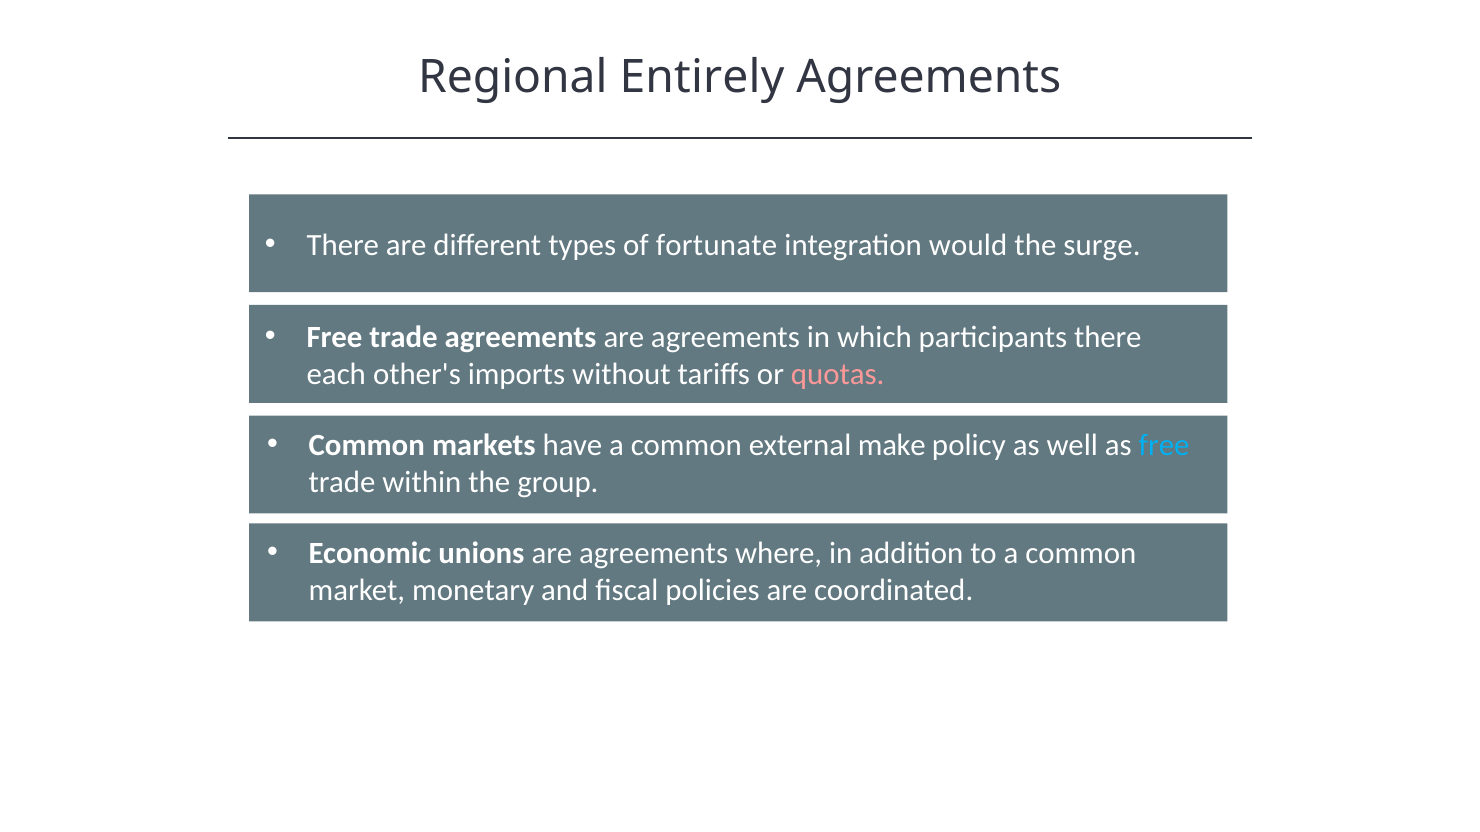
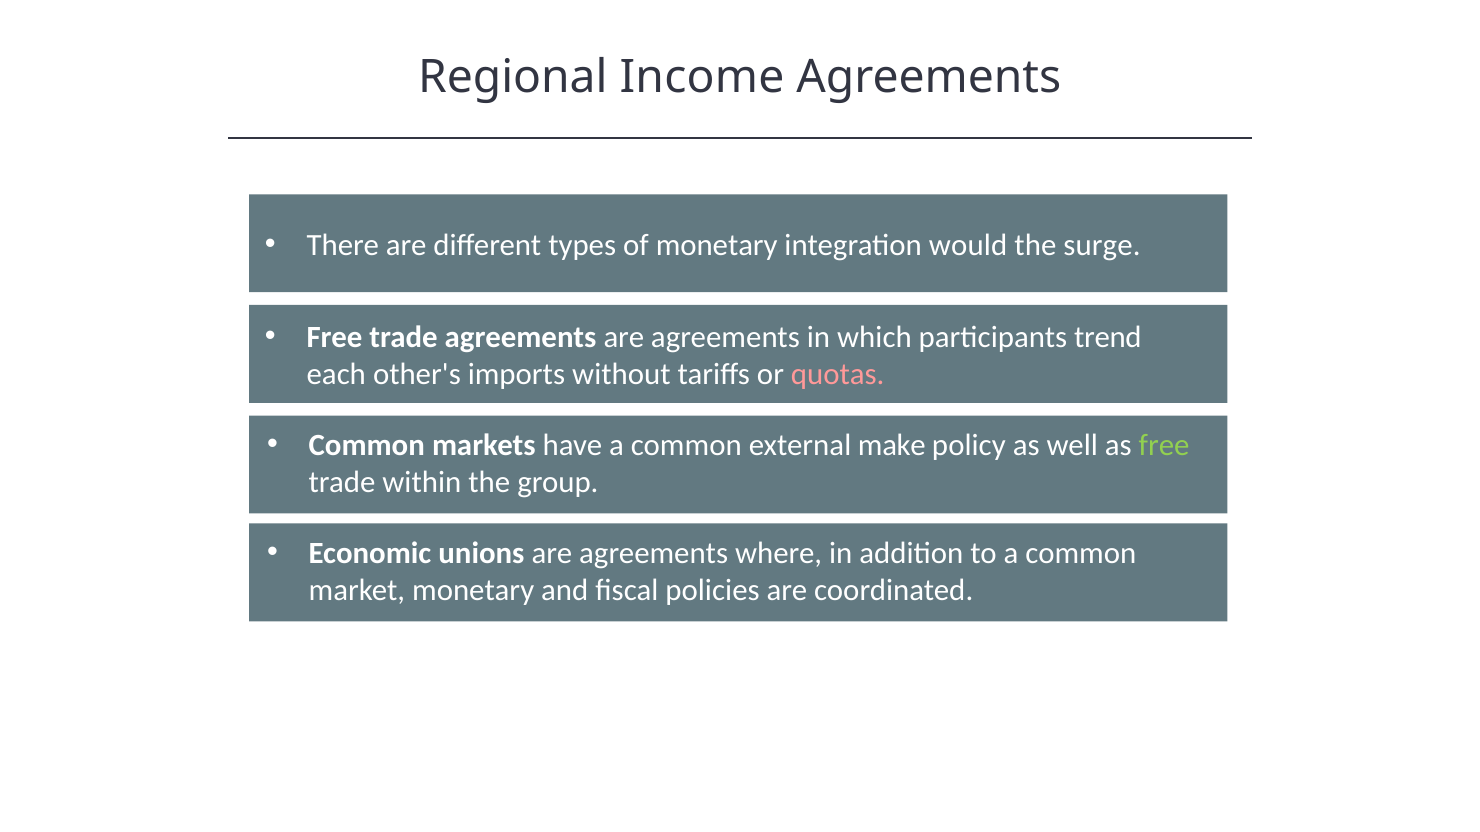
Entirely: Entirely -> Income
of fortunate: fortunate -> monetary
participants there: there -> trend
free at (1164, 446) colour: light blue -> light green
